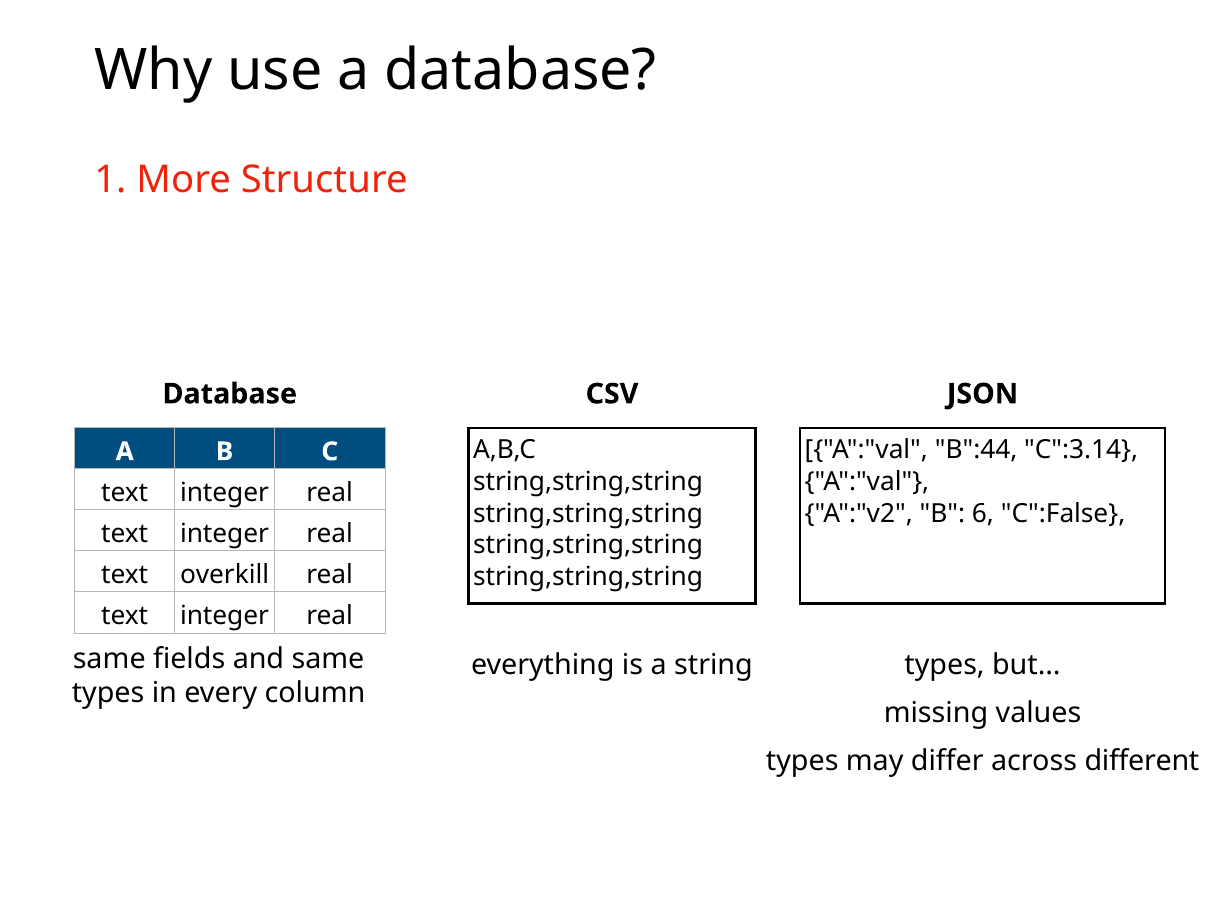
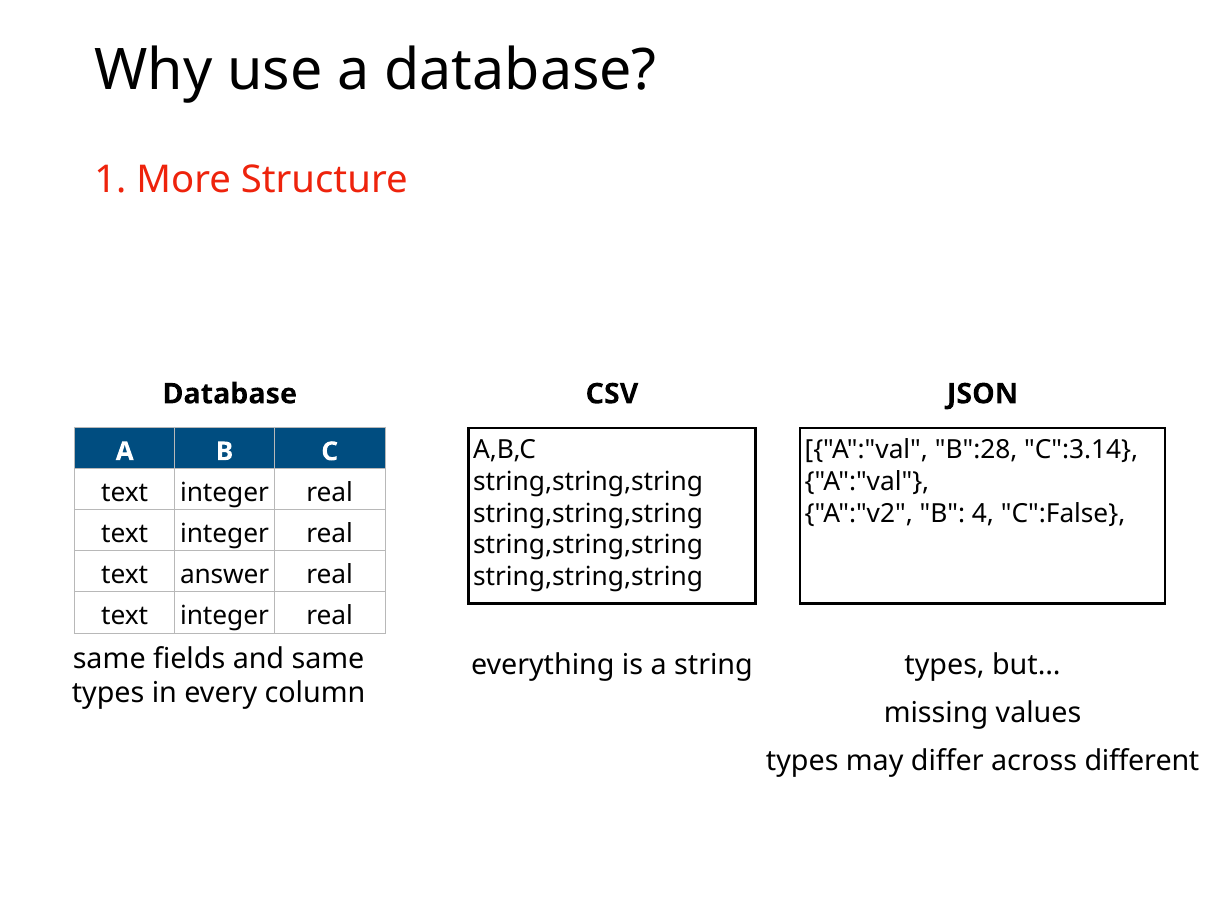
B":44: B":44 -> B":28
6: 6 -> 4
overkill: overkill -> answer
